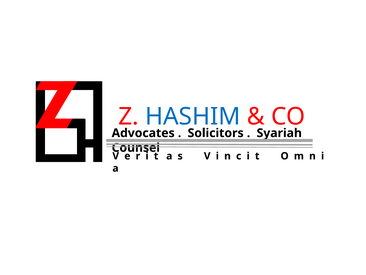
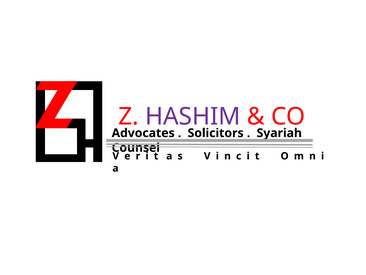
HASHIM colour: blue -> purple
